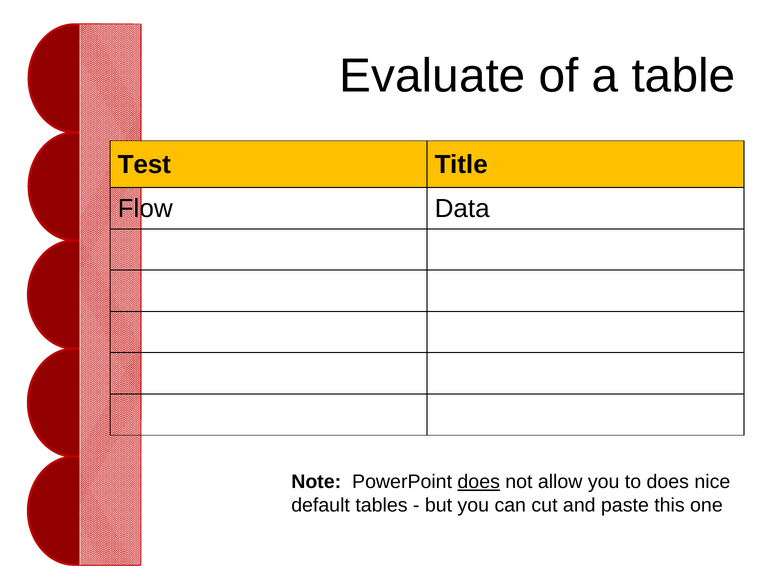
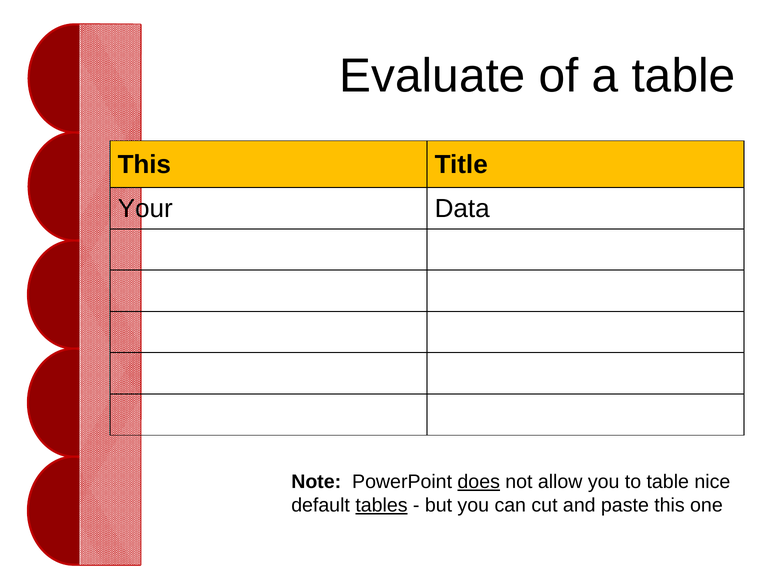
Test at (144, 165): Test -> This
Flow: Flow -> Your
to does: does -> table
tables underline: none -> present
